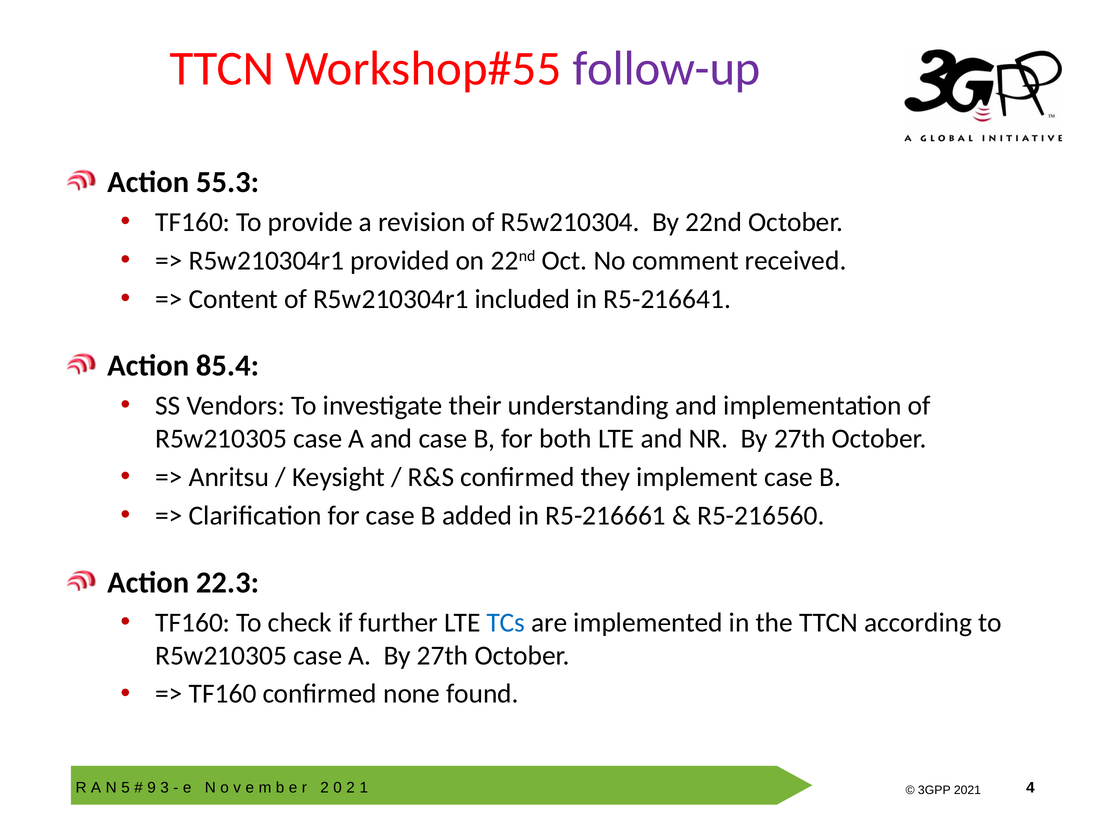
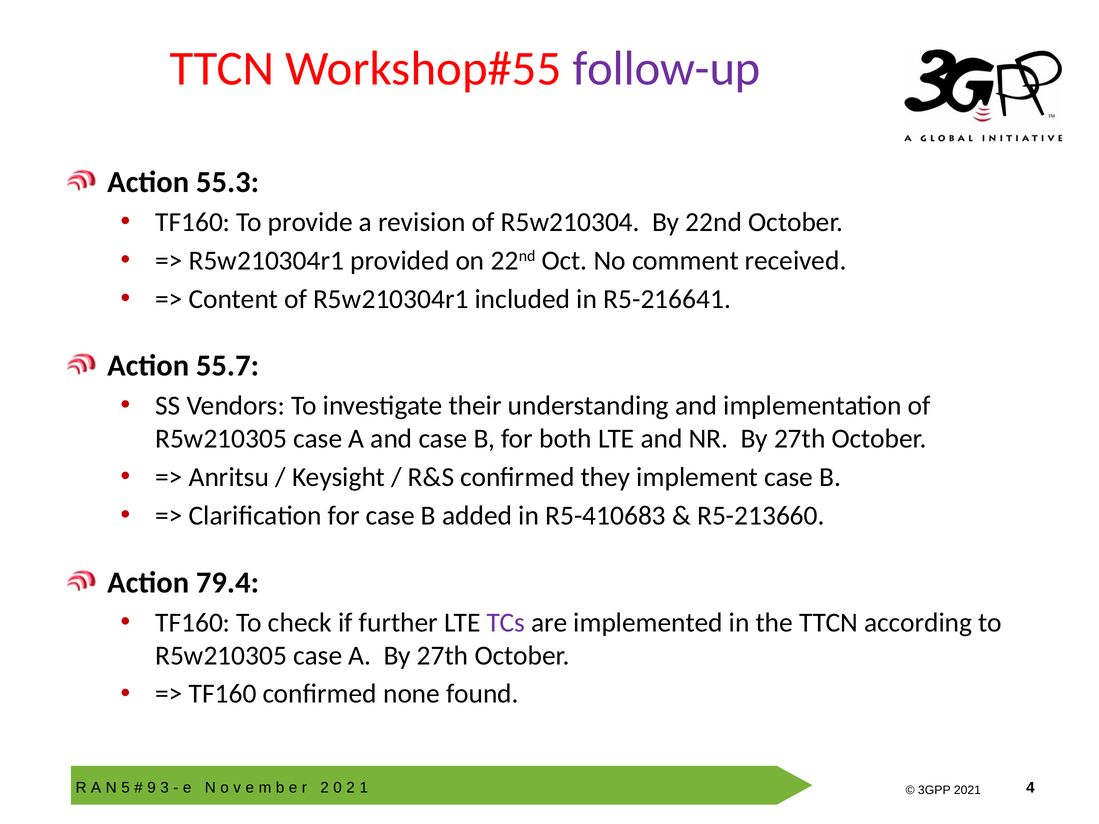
85.4: 85.4 -> 55.7
R5-216661: R5-216661 -> R5-410683
R5-216560: R5-216560 -> R5-213660
22.3: 22.3 -> 79.4
TCs colour: blue -> purple
